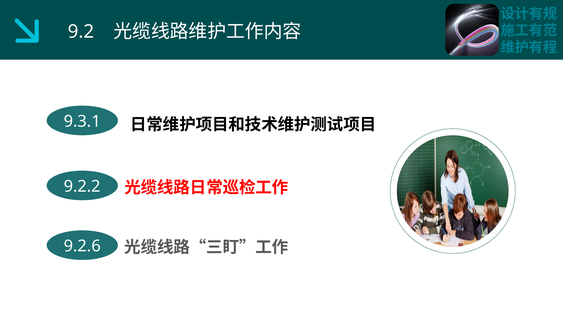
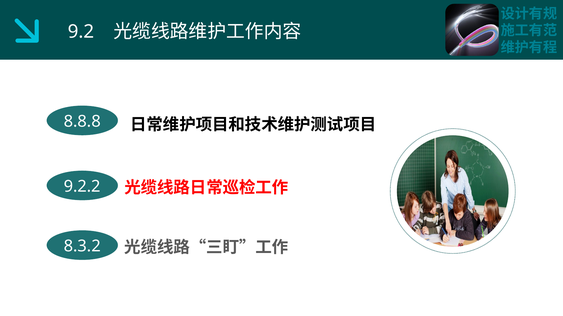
9.3.1: 9.3.1 -> 8.8.8
9.2.6: 9.2.6 -> 8.3.2
